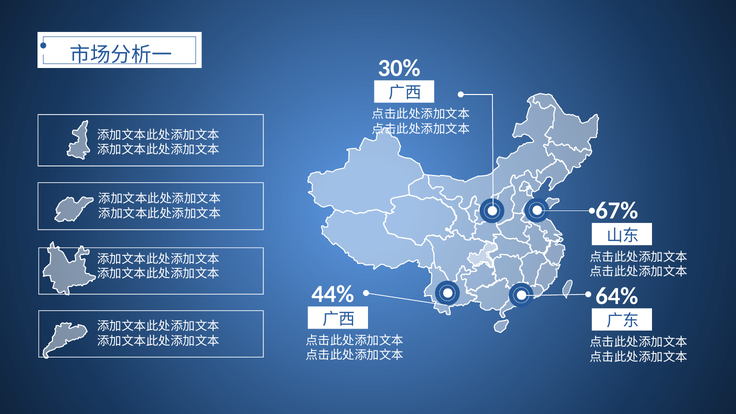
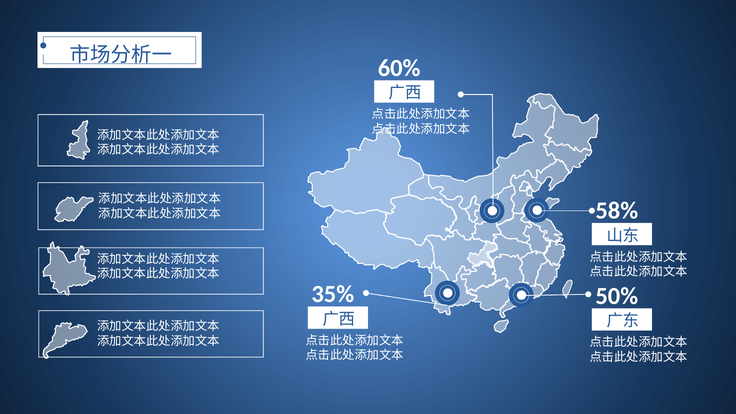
30%: 30% -> 60%
67%: 67% -> 58%
44%: 44% -> 35%
64%: 64% -> 50%
